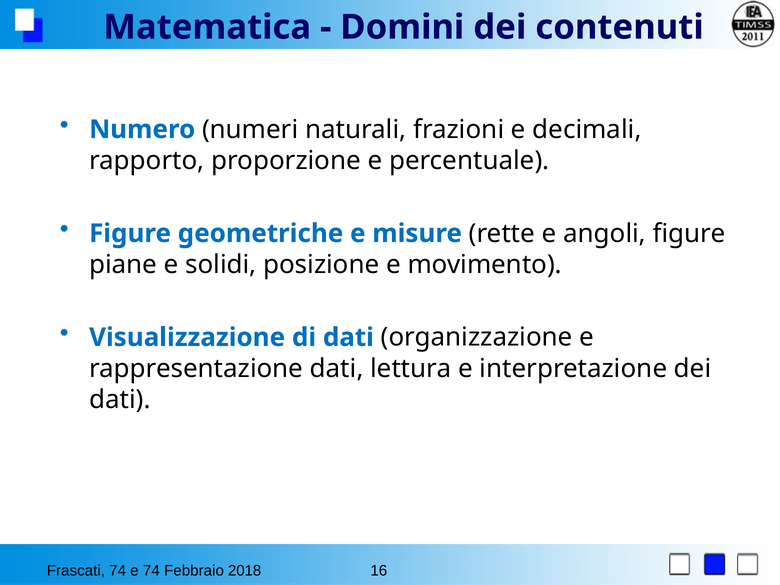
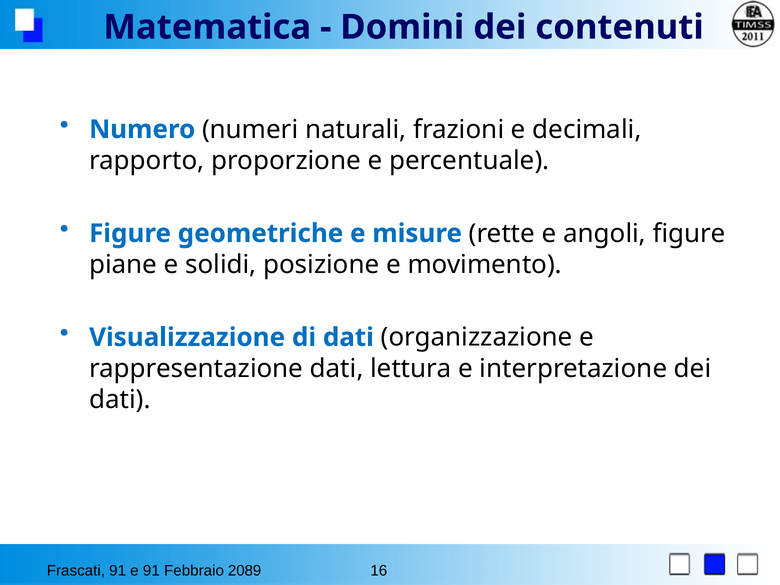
Frascati 74: 74 -> 91
e 74: 74 -> 91
2018: 2018 -> 2089
